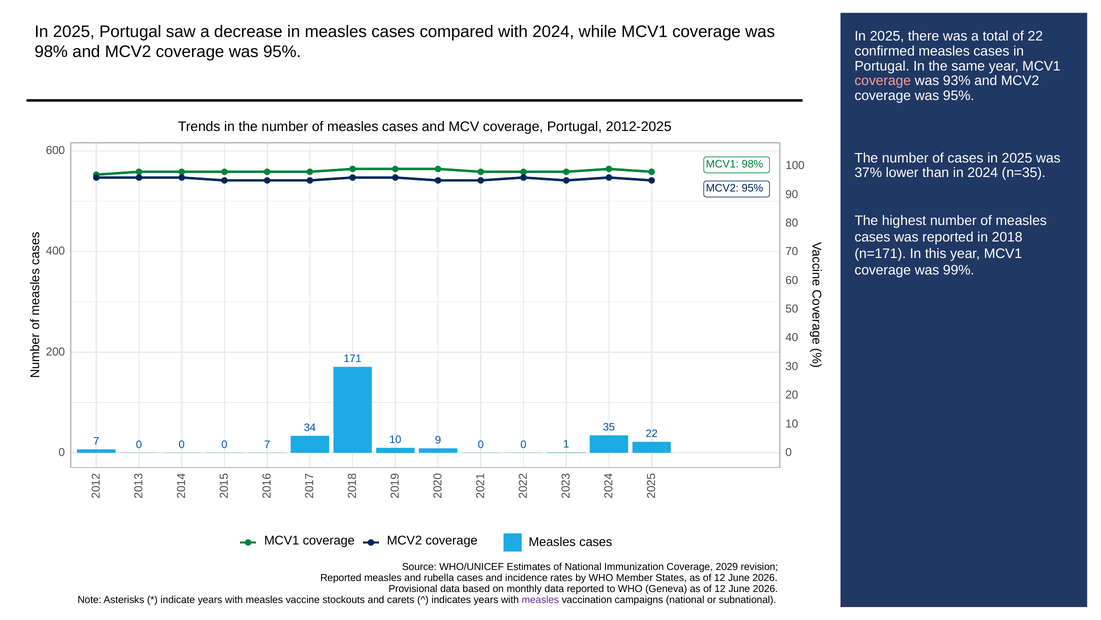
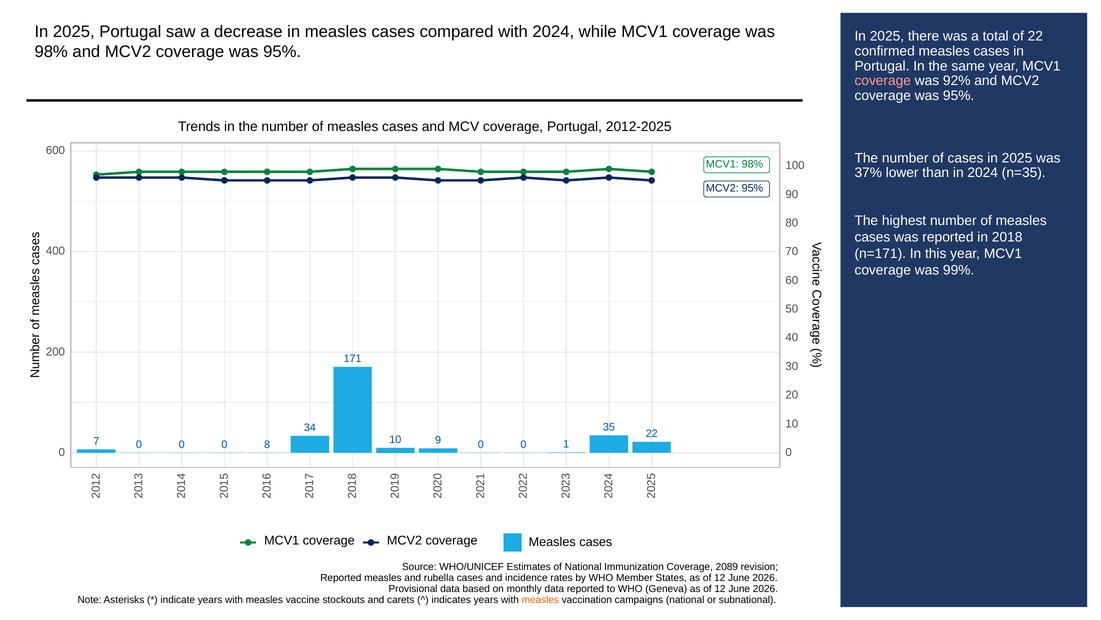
93%: 93% -> 92%
0 7: 7 -> 8
2029: 2029 -> 2089
measles at (540, 599) colour: purple -> orange
